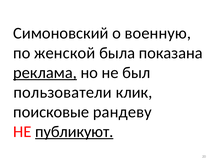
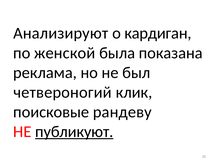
Симоновский: Симоновский -> Анализируют
военную: военную -> кардиган
реклама underline: present -> none
пользователи: пользователи -> четвероногий
